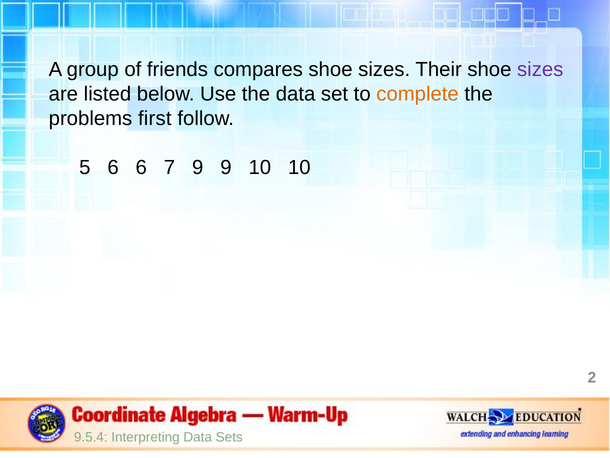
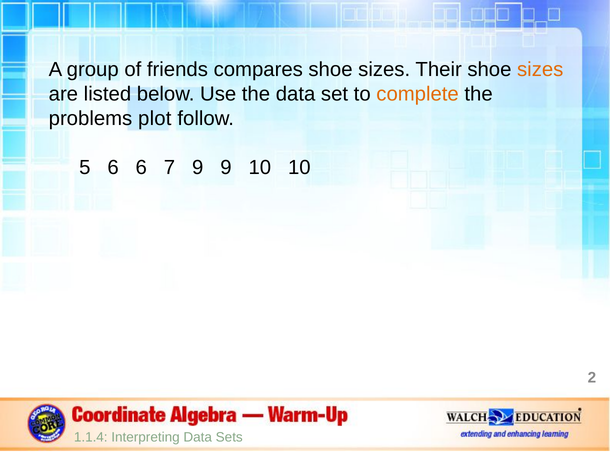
sizes at (540, 70) colour: purple -> orange
first: first -> plot
9.5.4: 9.5.4 -> 1.1.4
